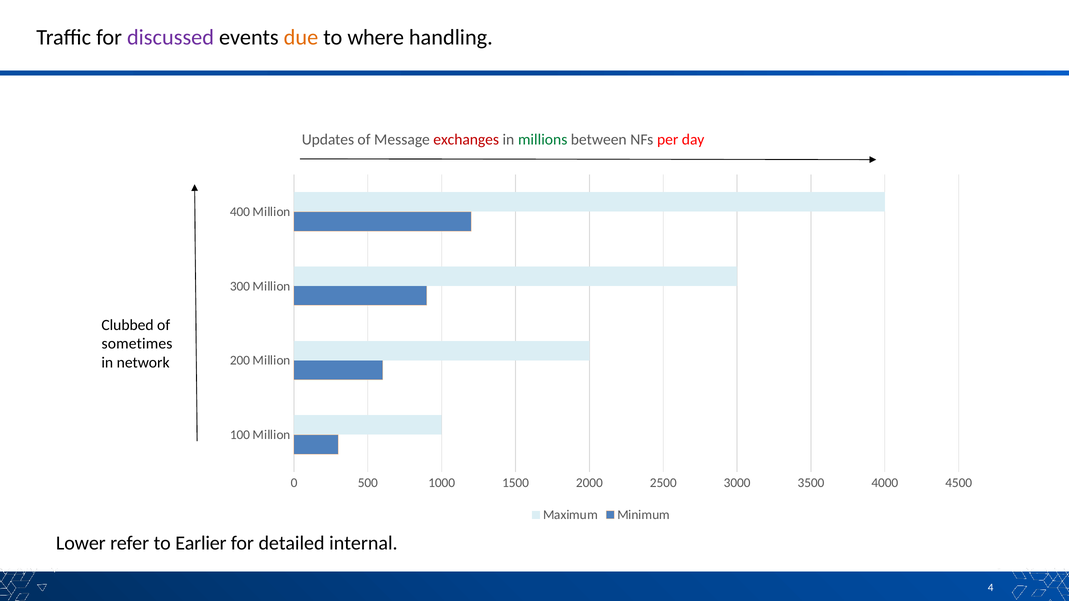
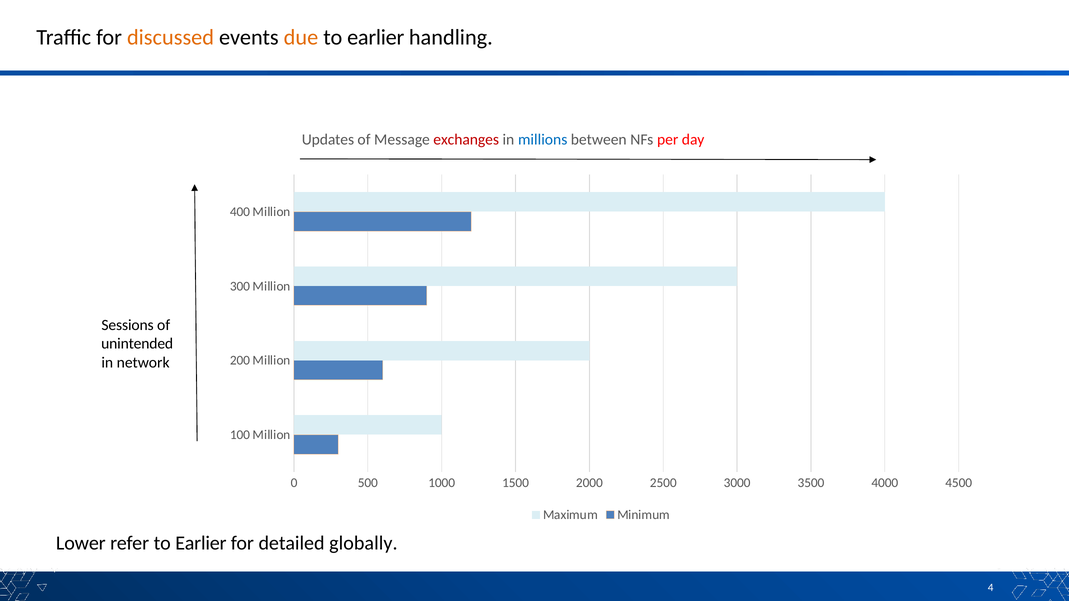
discussed colour: purple -> orange
where at (376, 37): where -> earlier
millions colour: green -> blue
Clubbed: Clubbed -> Sessions
sometimes: sometimes -> unintended
internal: internal -> globally
